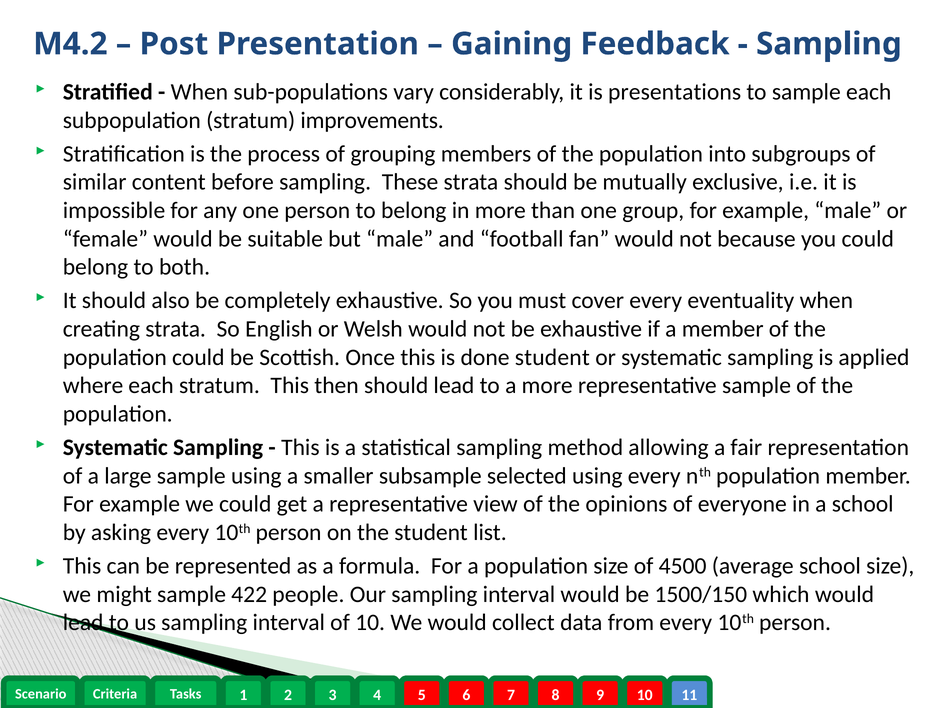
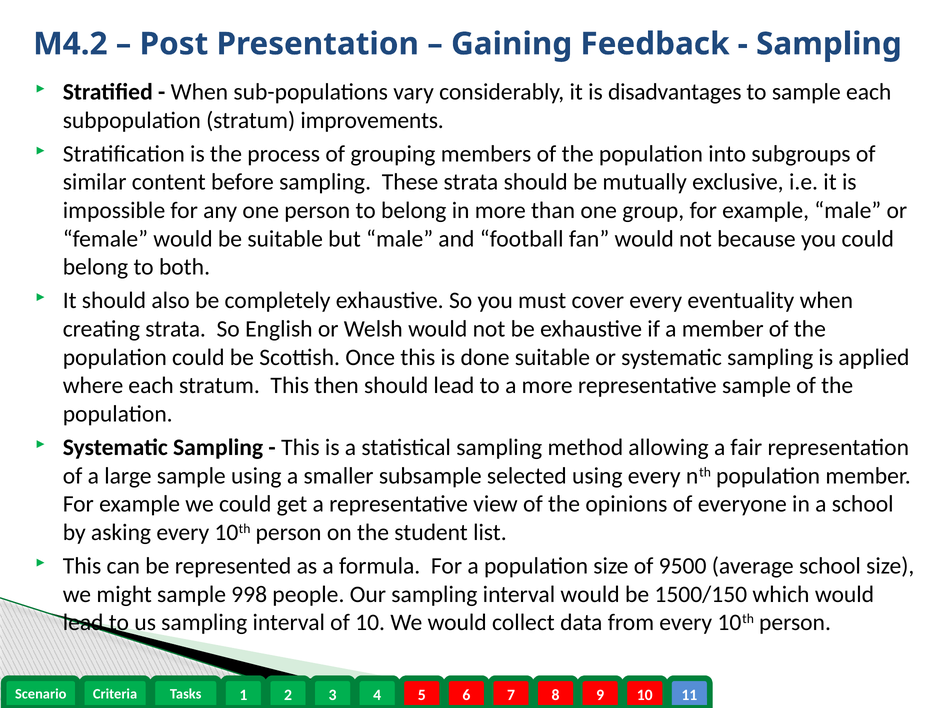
presentations: presentations -> disadvantages
done student: student -> suitable
4500: 4500 -> 9500
422: 422 -> 998
